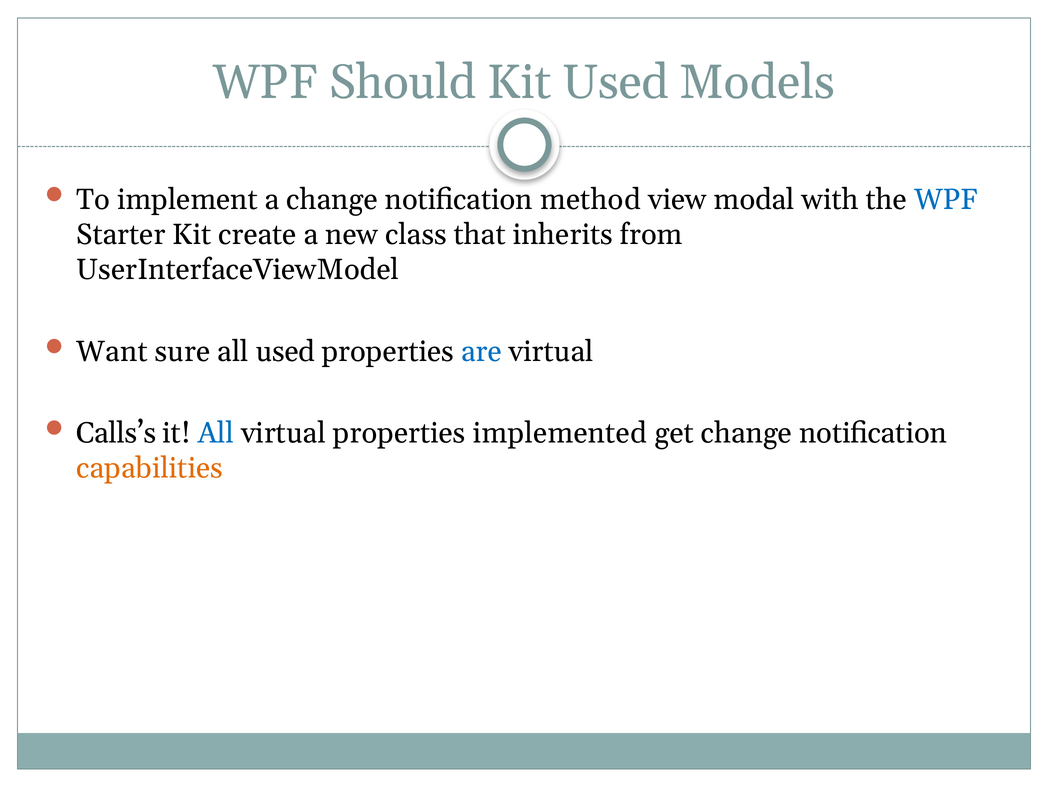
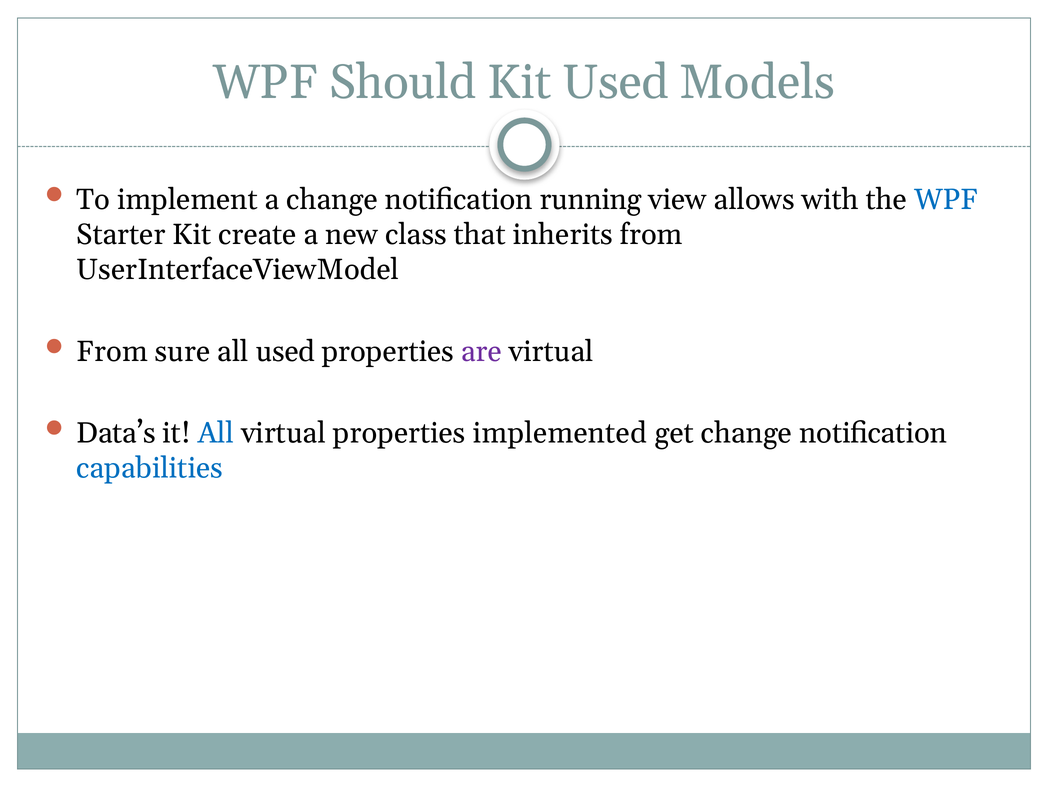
method: method -> running
modal: modal -> allows
Want at (112, 351): Want -> From
are colour: blue -> purple
Calls’s: Calls’s -> Data’s
capabilities colour: orange -> blue
